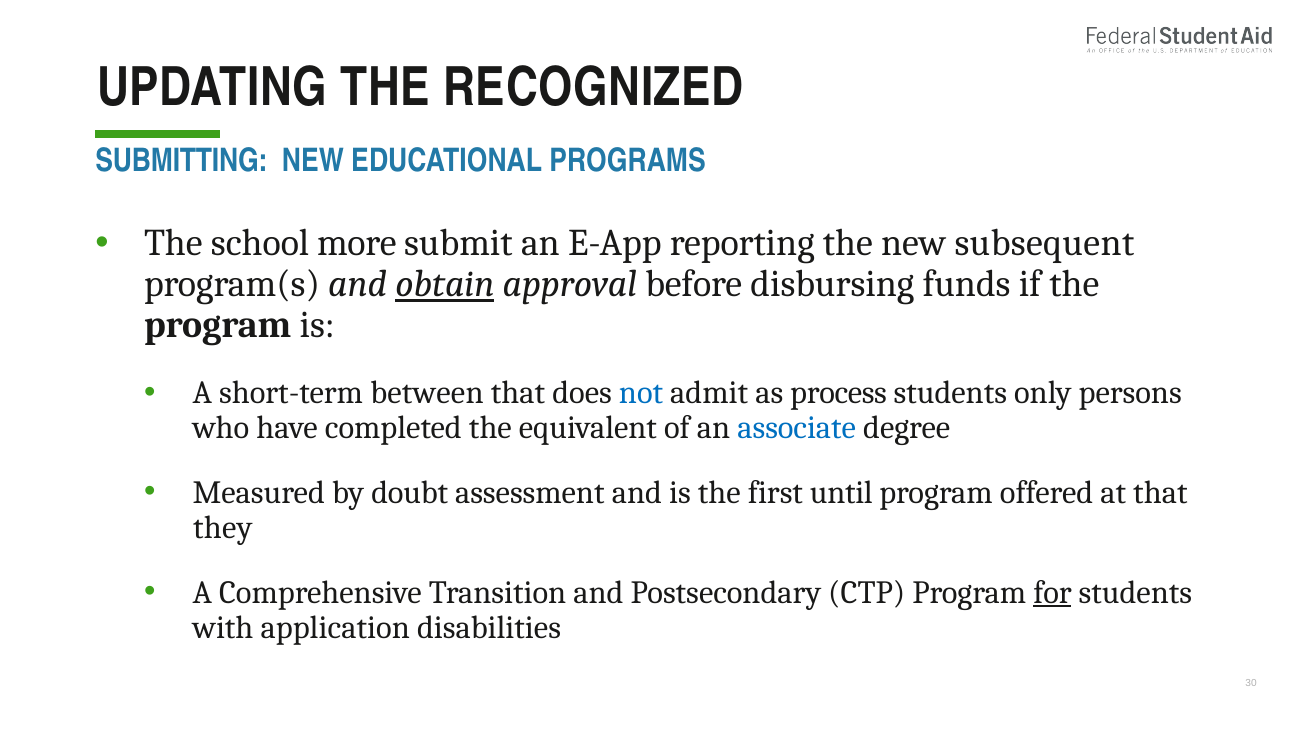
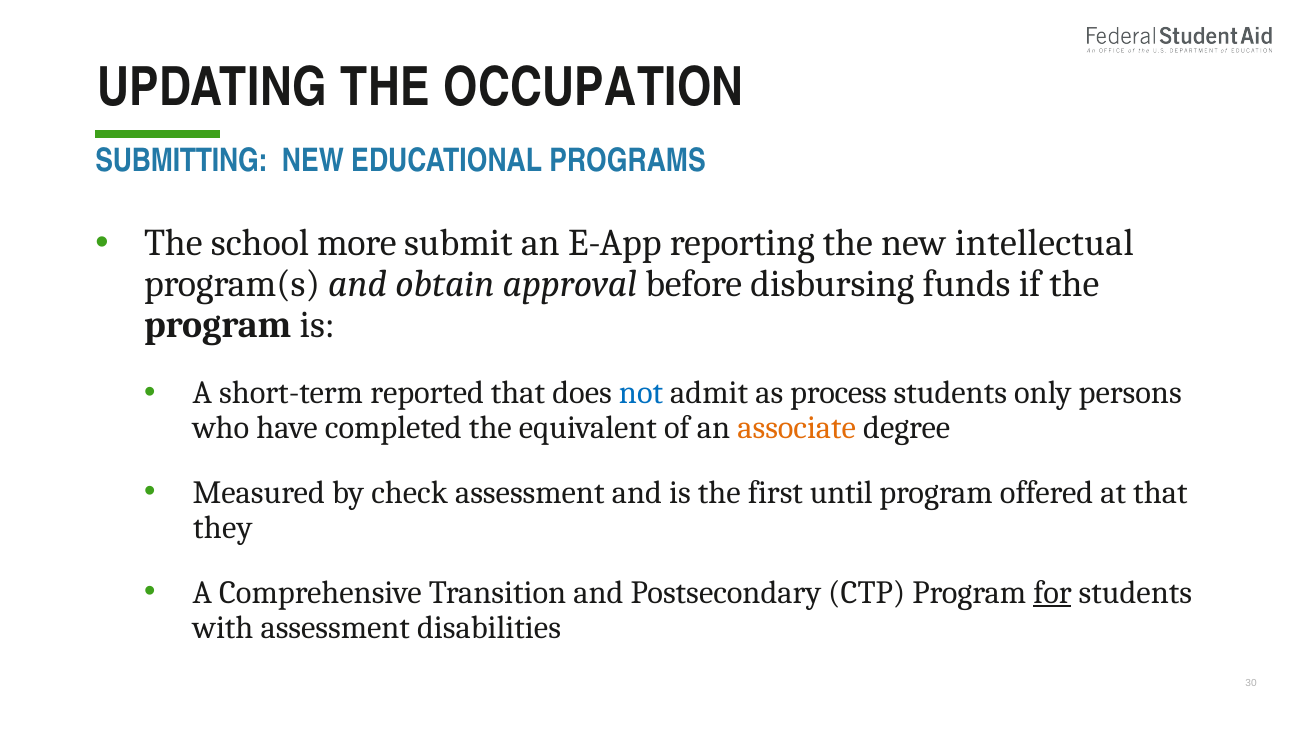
RECOGNIZED: RECOGNIZED -> OCCUPATION
subsequent: subsequent -> intellectual
obtain underline: present -> none
between: between -> reported
associate colour: blue -> orange
doubt: doubt -> check
with application: application -> assessment
